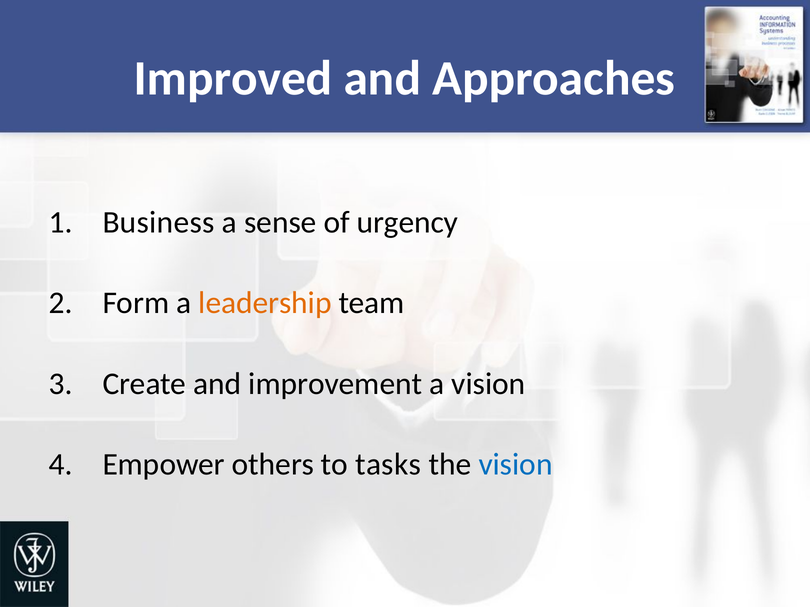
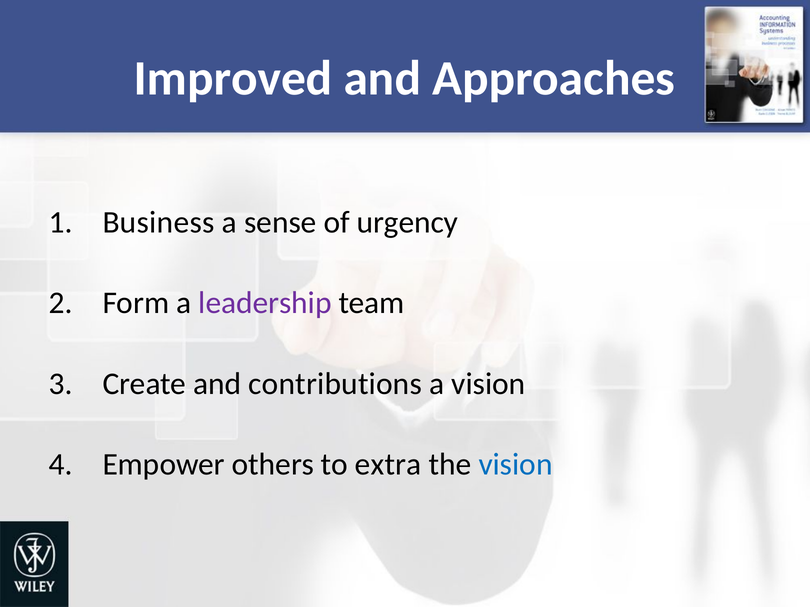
leadership colour: orange -> purple
improvement: improvement -> contributions
tasks: tasks -> extra
